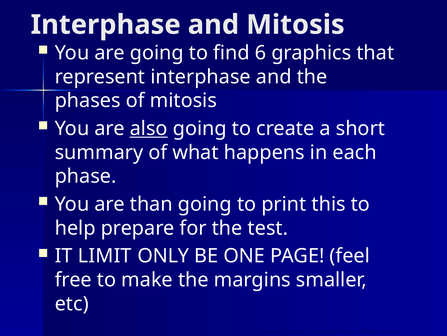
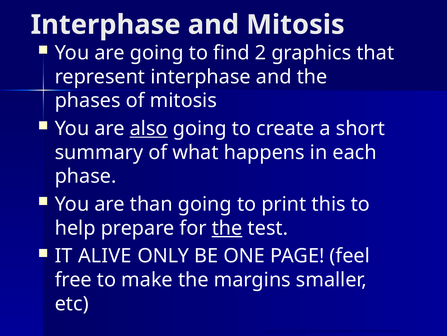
6: 6 -> 2
the at (227, 228) underline: none -> present
LIMIT: LIMIT -> ALIVE
